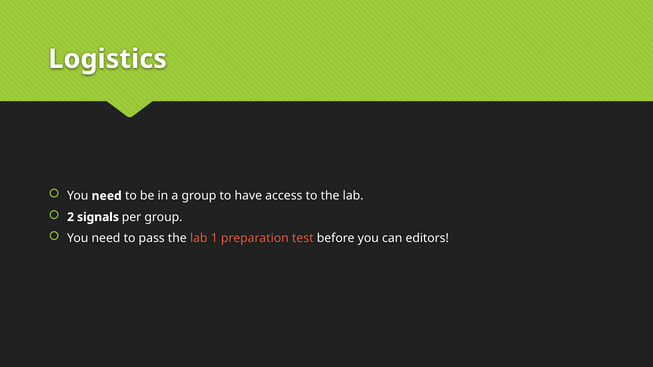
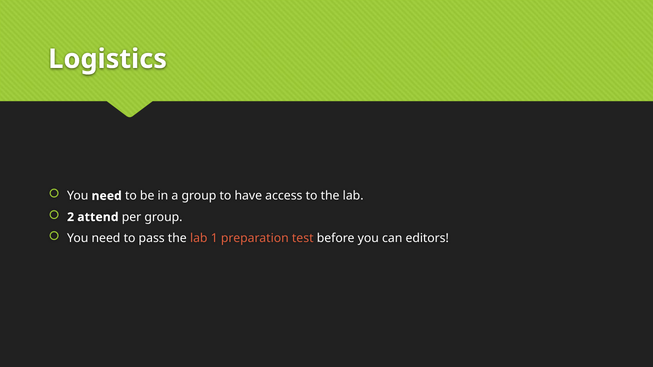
signals: signals -> attend
